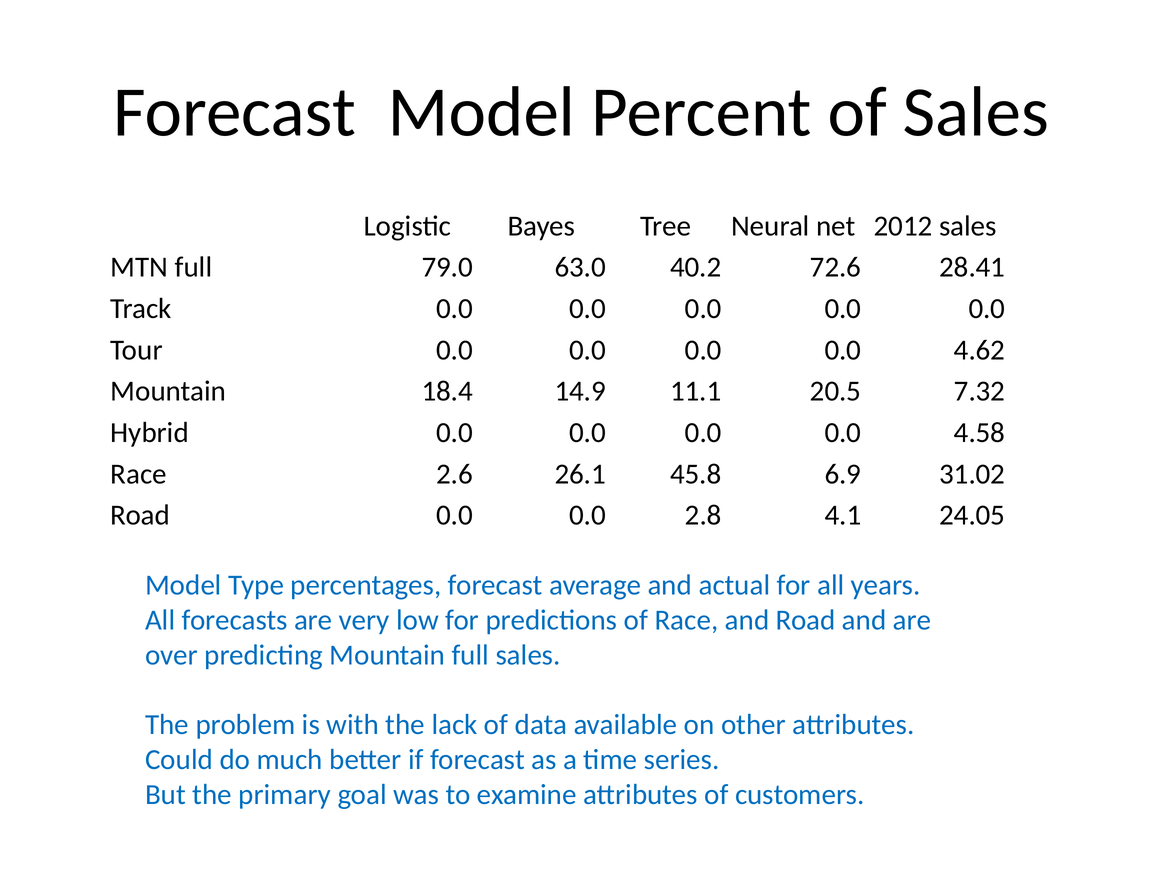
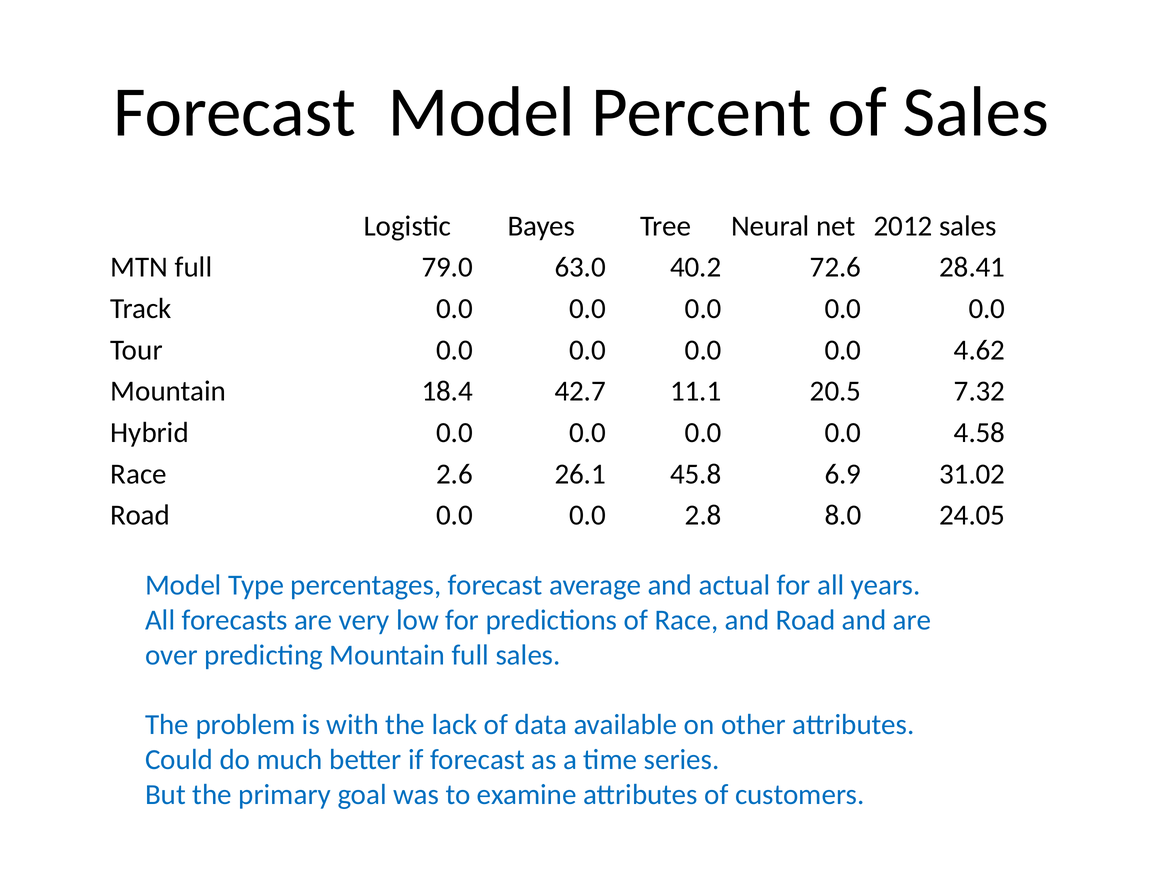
14.9: 14.9 -> 42.7
4.1: 4.1 -> 8.0
